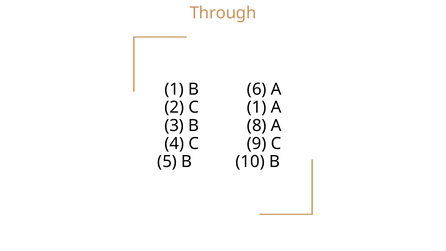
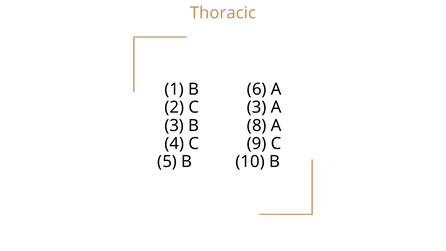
Through: Through -> Thoracic
C 1: 1 -> 3
